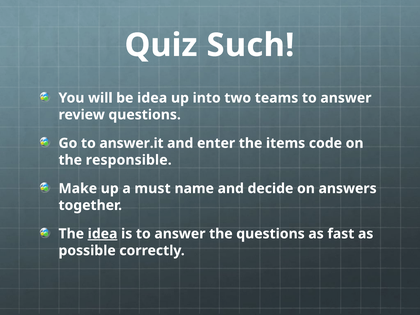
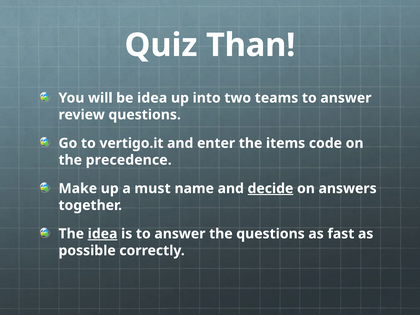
Such: Such -> Than
answer.it: answer.it -> vertigo.it
responsible: responsible -> precedence
decide underline: none -> present
